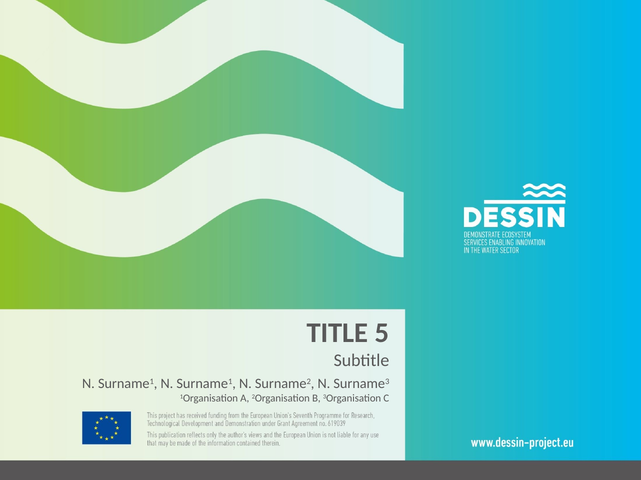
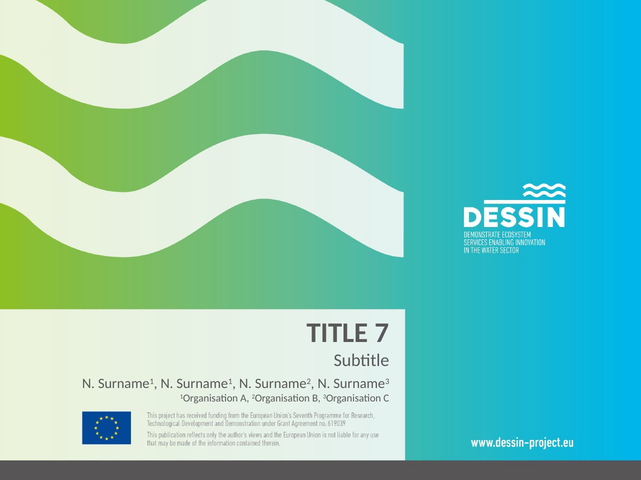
5: 5 -> 7
